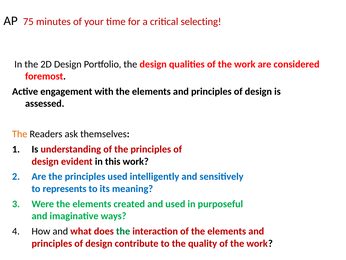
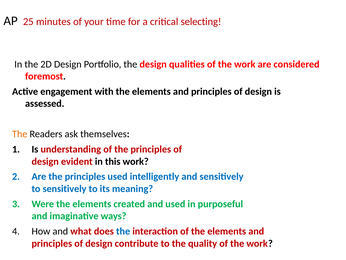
75: 75 -> 25
to represents: represents -> sensitively
the at (123, 231) colour: green -> blue
